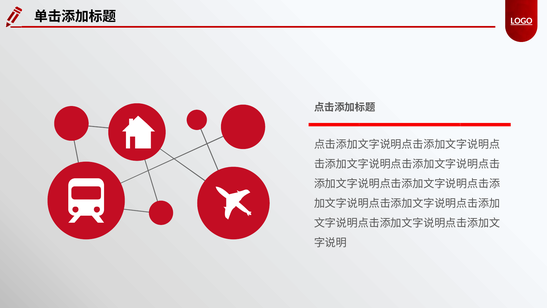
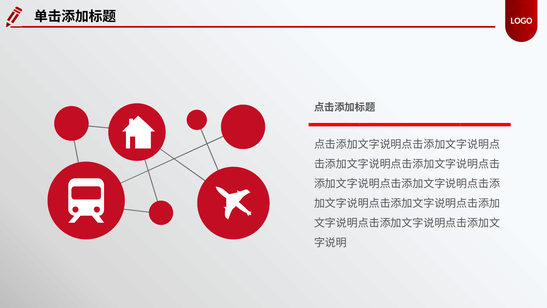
LOGO underline: present -> none
